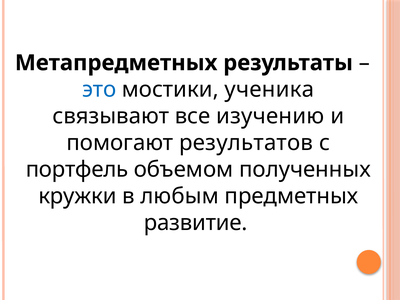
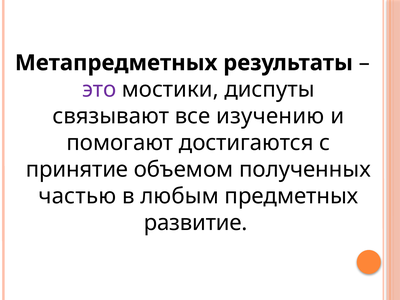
это colour: blue -> purple
ученика: ученика -> диспуты
результатов: результатов -> достигаются
портфель: портфель -> принятие
кружки: кружки -> частью
